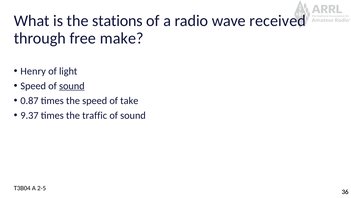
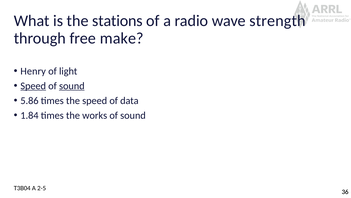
received: received -> strength
Speed at (33, 86) underline: none -> present
0.87: 0.87 -> 5.86
take: take -> data
9.37: 9.37 -> 1.84
traffic: traffic -> works
